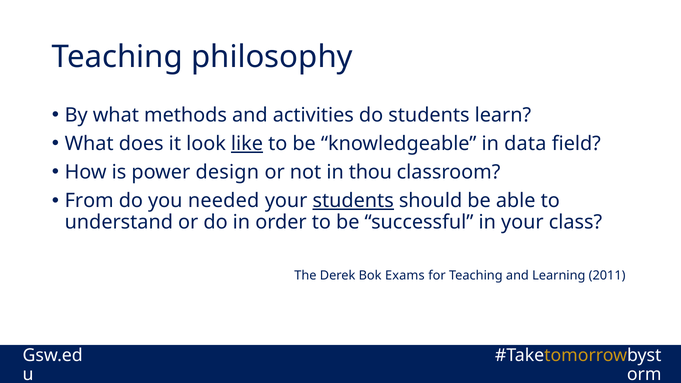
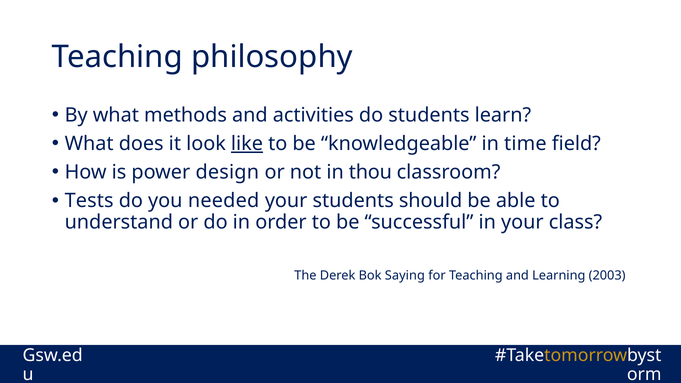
data: data -> time
From: From -> Tests
students at (353, 201) underline: present -> none
Exams: Exams -> Saying
2011: 2011 -> 2003
